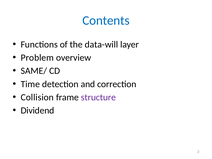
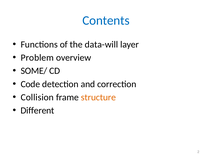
SAME/: SAME/ -> SOME/
Time: Time -> Code
structure colour: purple -> orange
Dividend: Dividend -> Different
